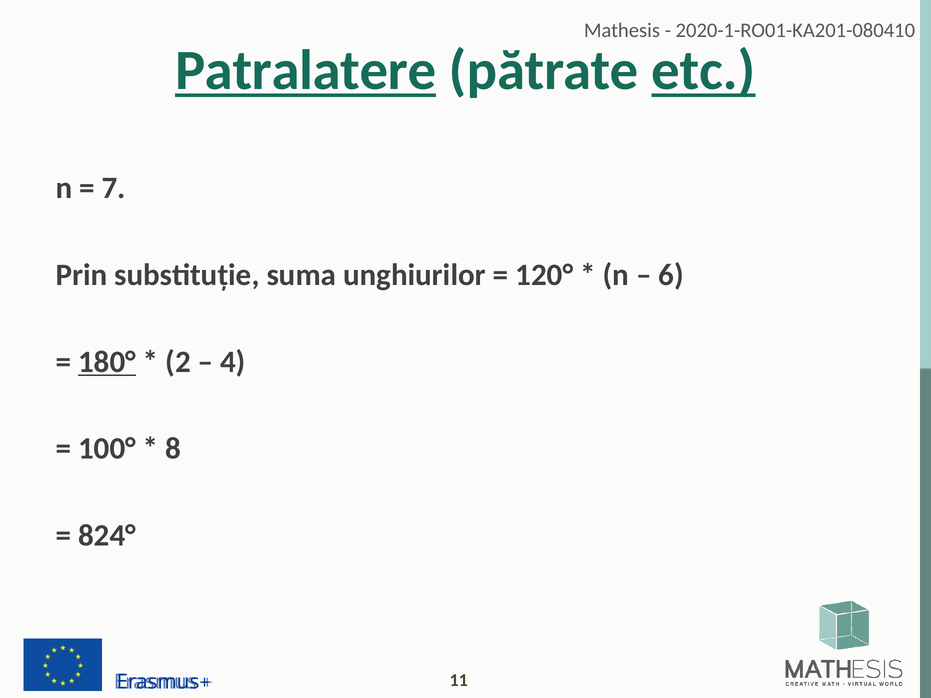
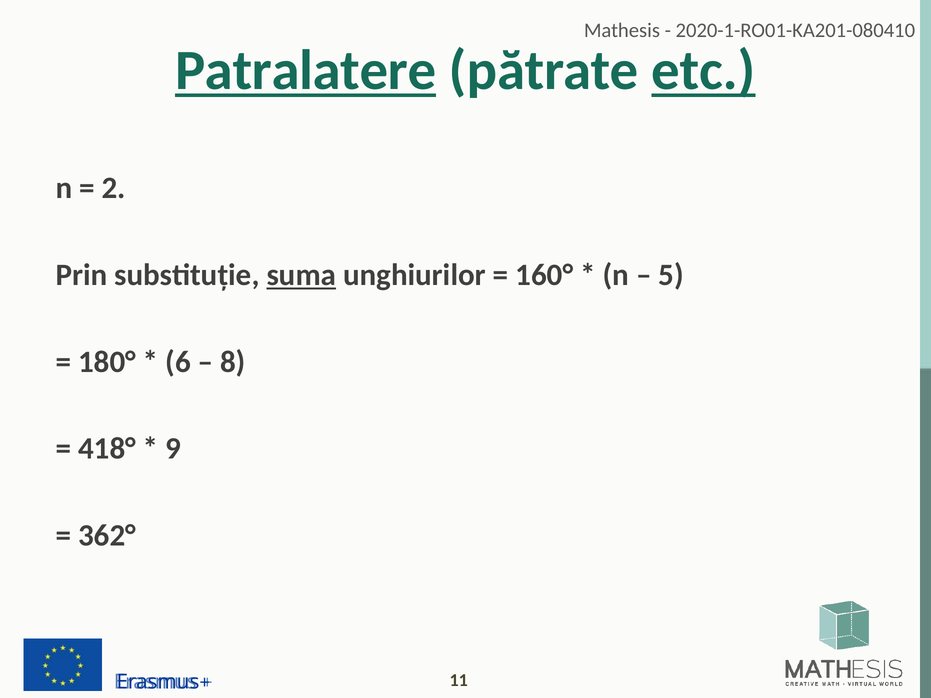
7: 7 -> 2
suma underline: none -> present
120°: 120° -> 160°
6: 6 -> 5
180° underline: present -> none
2: 2 -> 6
4: 4 -> 8
100°: 100° -> 418°
8: 8 -> 9
824°: 824° -> 362°
